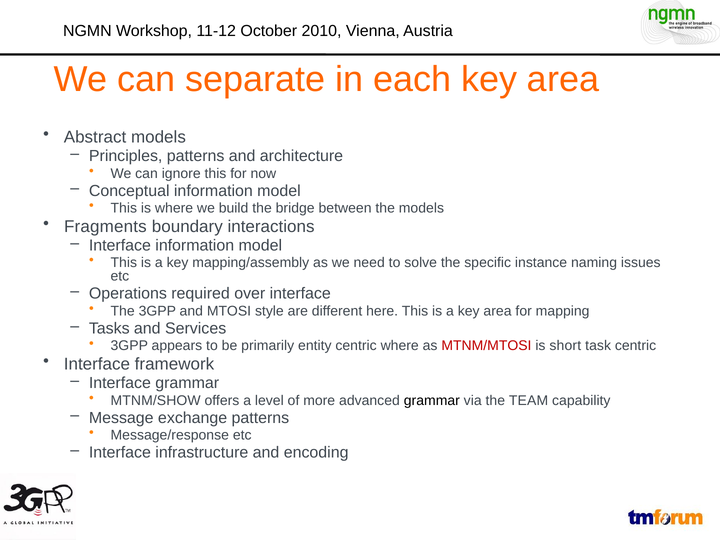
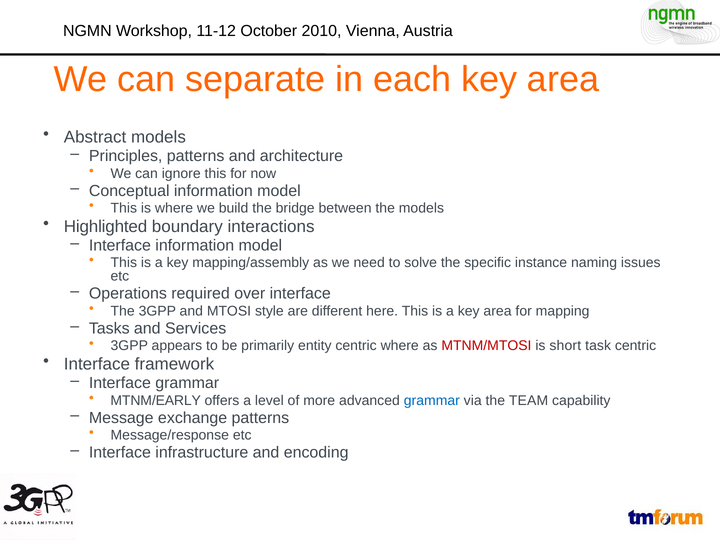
Fragments: Fragments -> Highlighted
MTNM/SHOW: MTNM/SHOW -> MTNM/EARLY
grammar at (432, 400) colour: black -> blue
